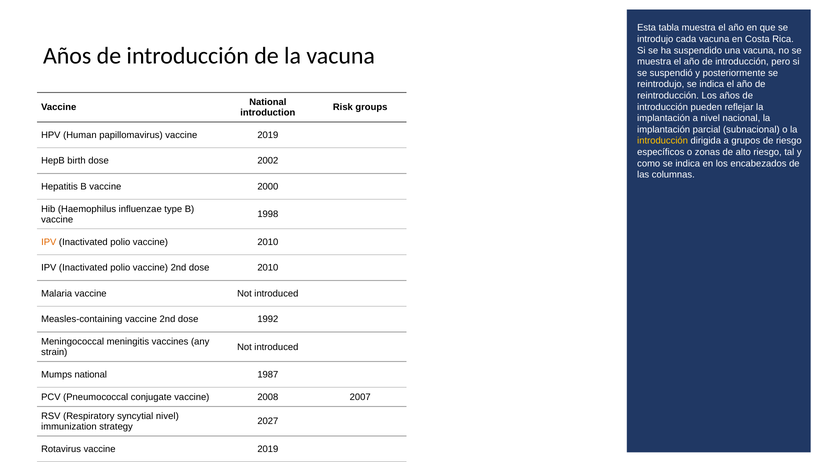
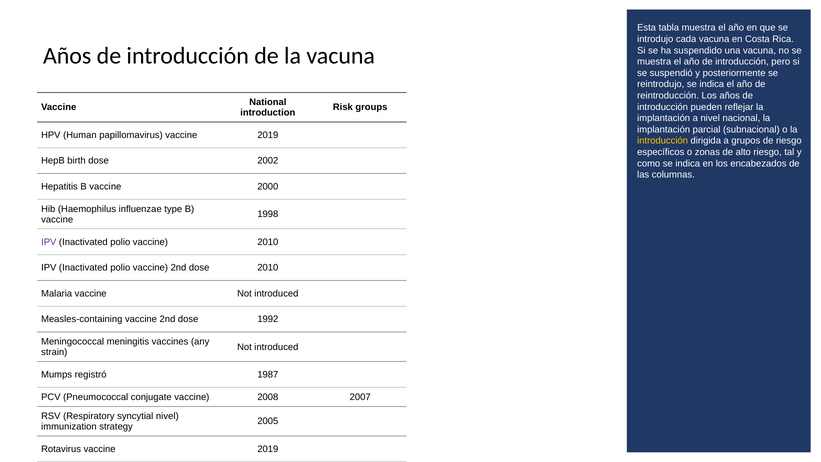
IPV at (49, 242) colour: orange -> purple
Mumps national: national -> registró
2027: 2027 -> 2005
